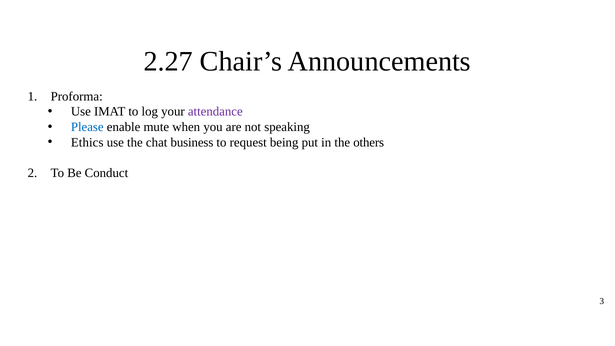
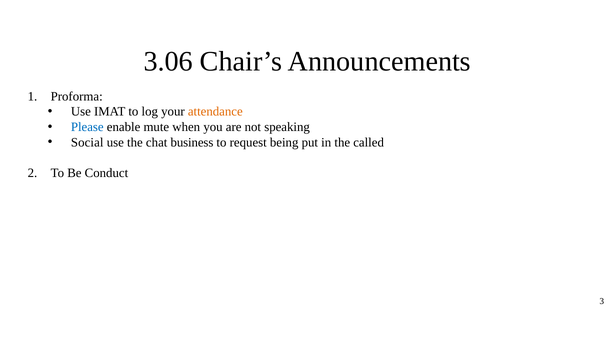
2.27: 2.27 -> 3.06
attendance colour: purple -> orange
Ethics: Ethics -> Social
others: others -> called
